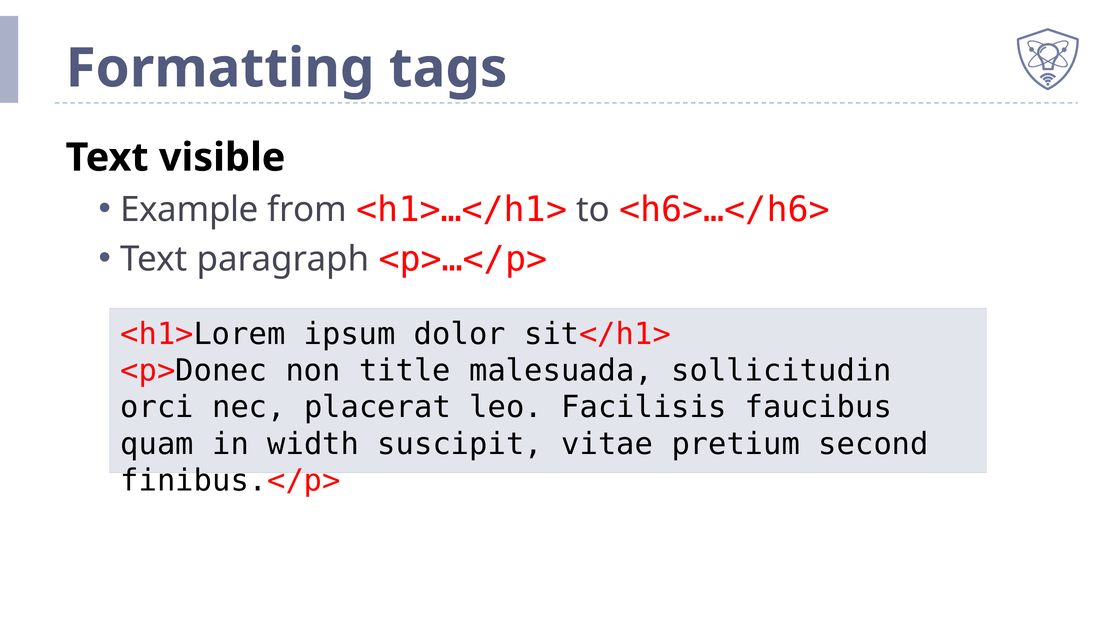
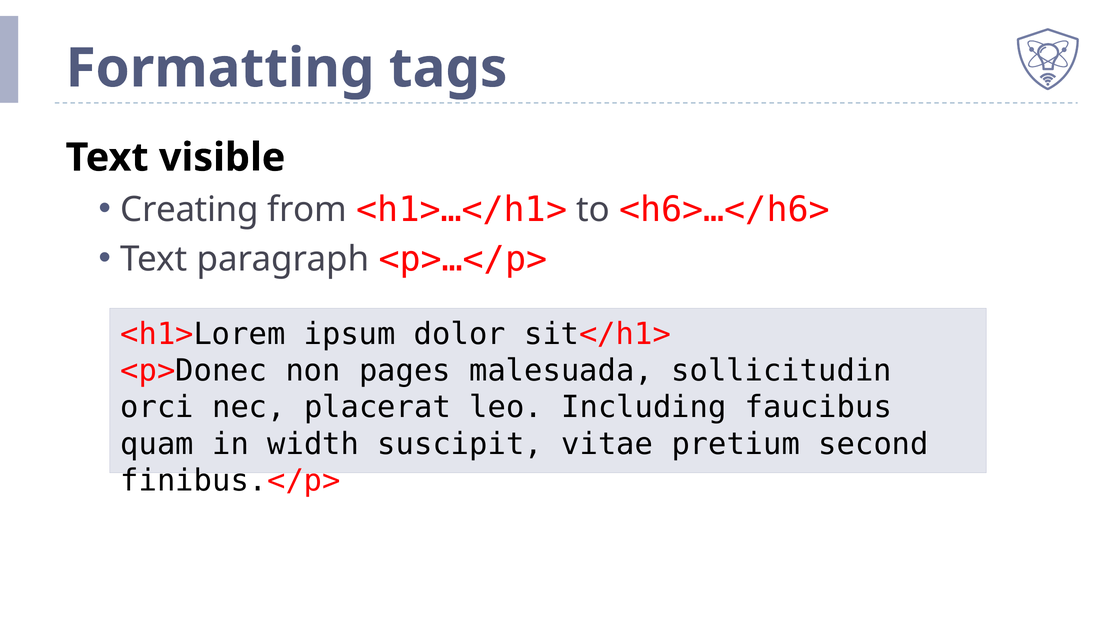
Example: Example -> Creating
title: title -> pages
Facilisis: Facilisis -> Including
